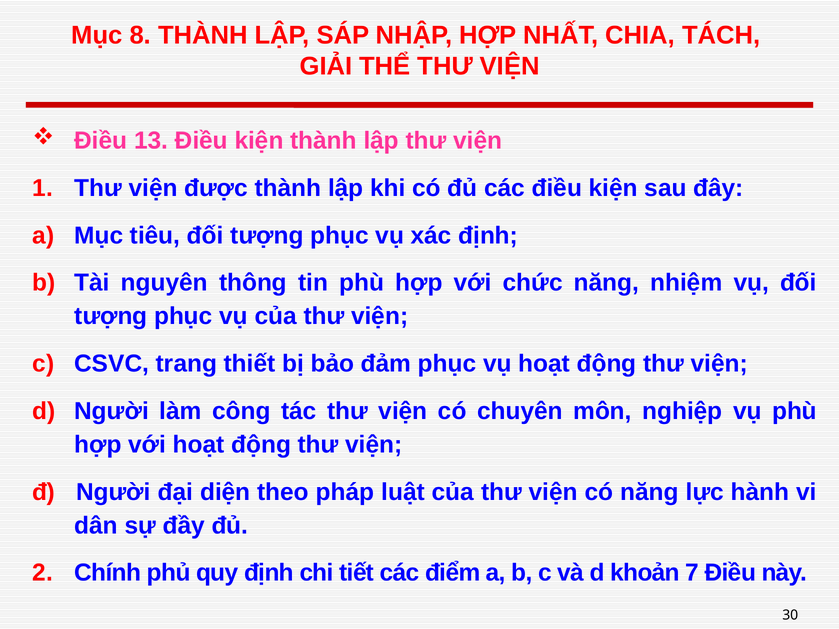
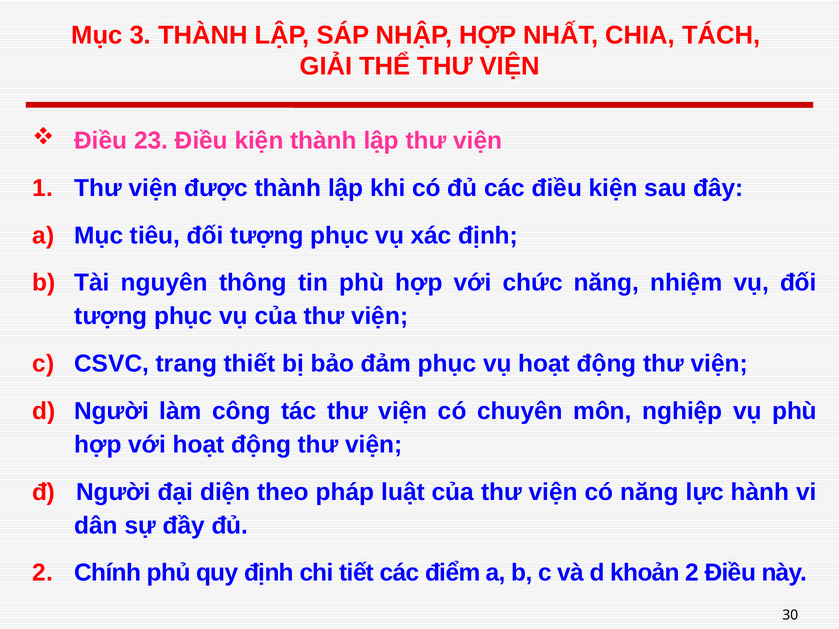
8: 8 -> 3
13: 13 -> 23
khoản 7: 7 -> 2
